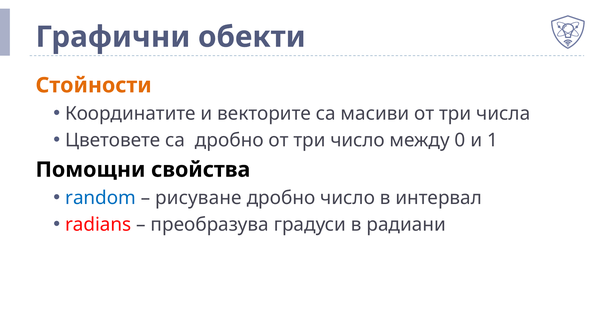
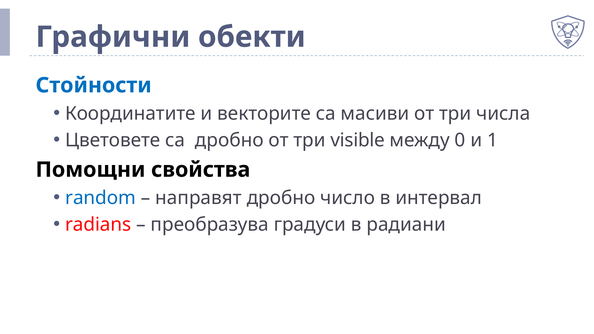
Стойности colour: orange -> blue
три число: число -> visible
рисуване: рисуване -> направят
